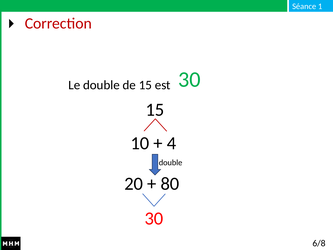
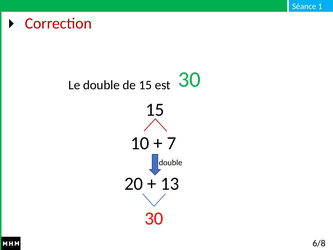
4: 4 -> 7
80: 80 -> 13
